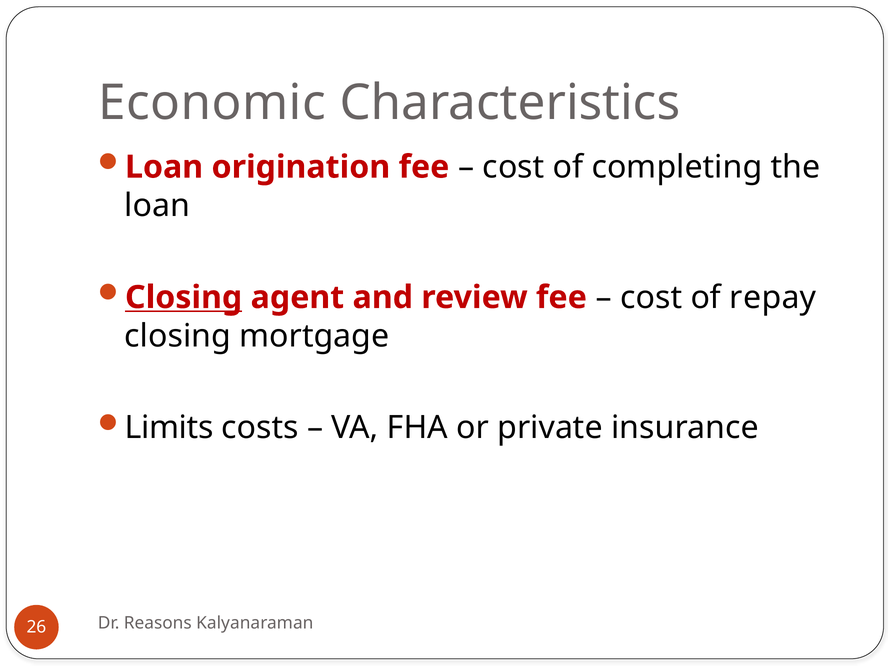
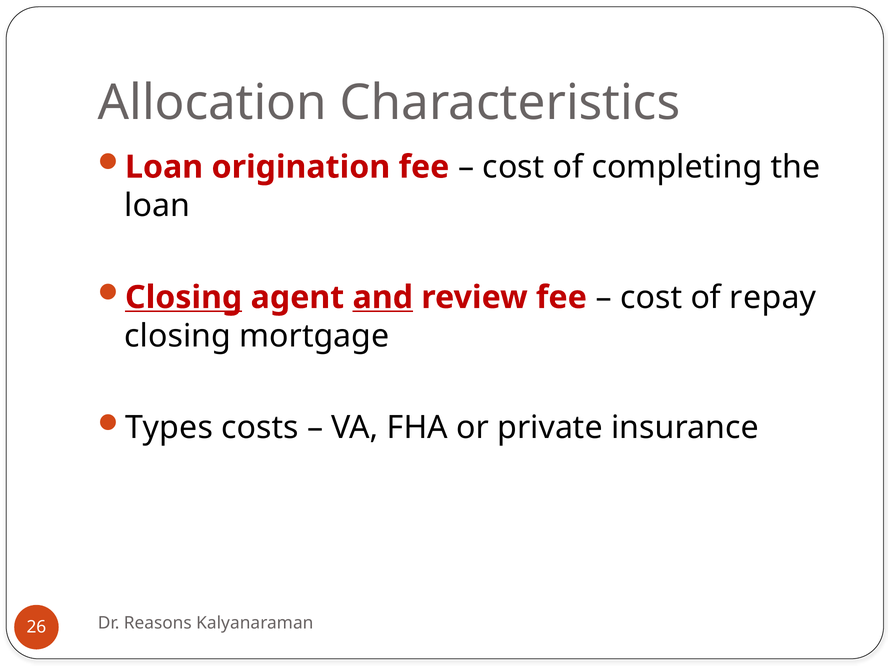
Economic: Economic -> Allocation
and underline: none -> present
Limits: Limits -> Types
